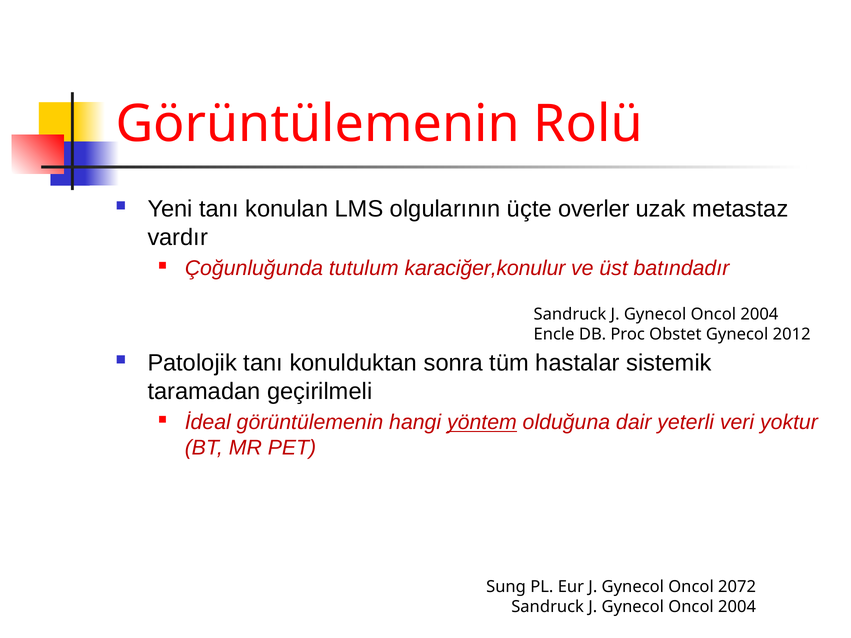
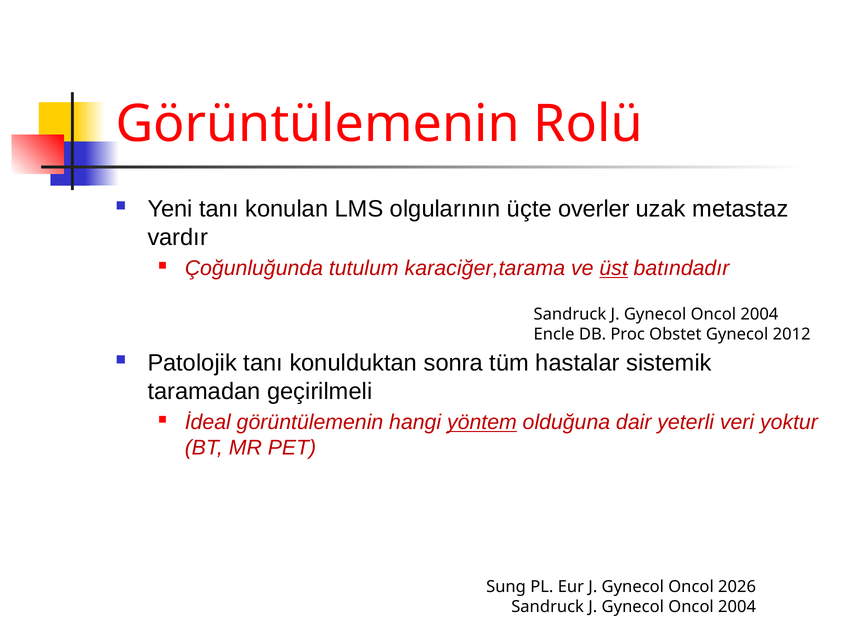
karaciğer,konulur: karaciğer,konulur -> karaciğer,tarama
üst underline: none -> present
2072: 2072 -> 2026
